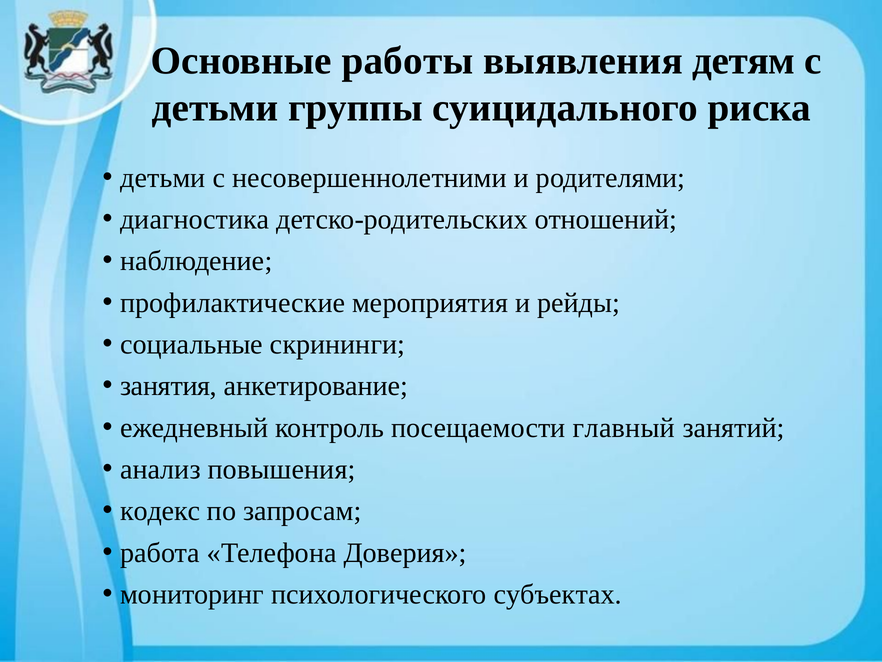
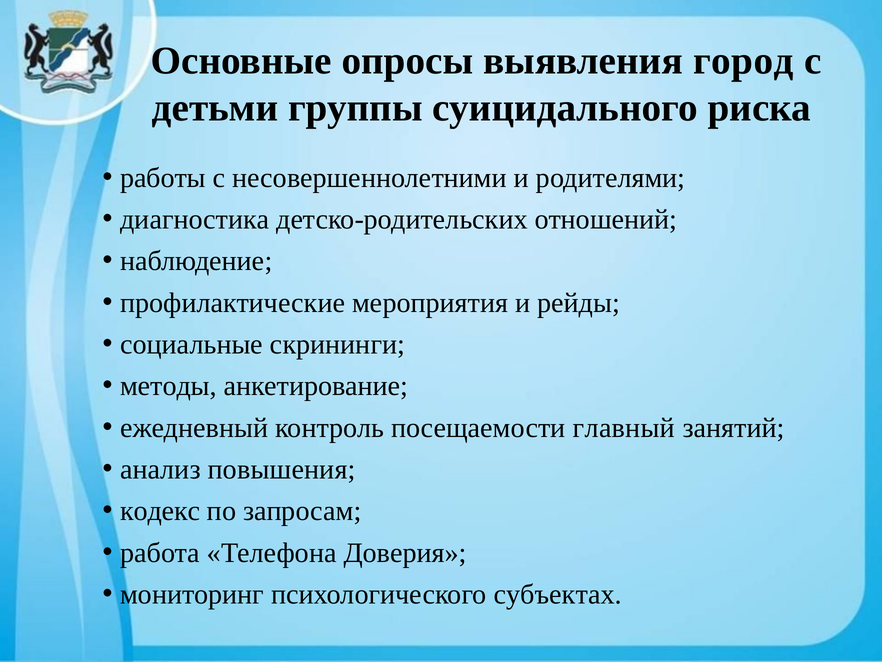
работы: работы -> опросы
детям: детям -> город
детьми at (163, 178): детьми -> работы
занятия: занятия -> методы
